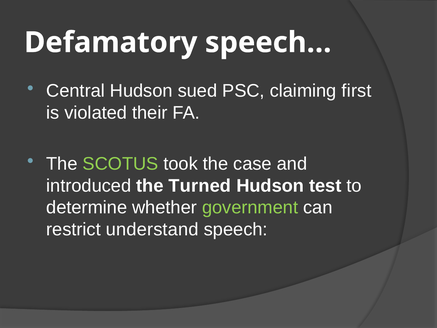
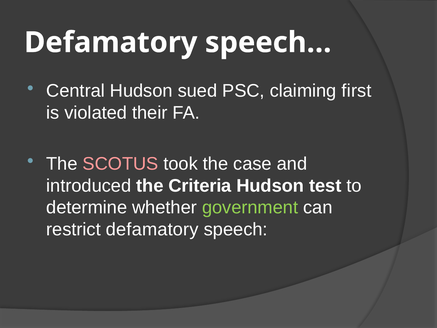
SCOTUS colour: light green -> pink
Turned: Turned -> Criteria
restrict understand: understand -> defamatory
